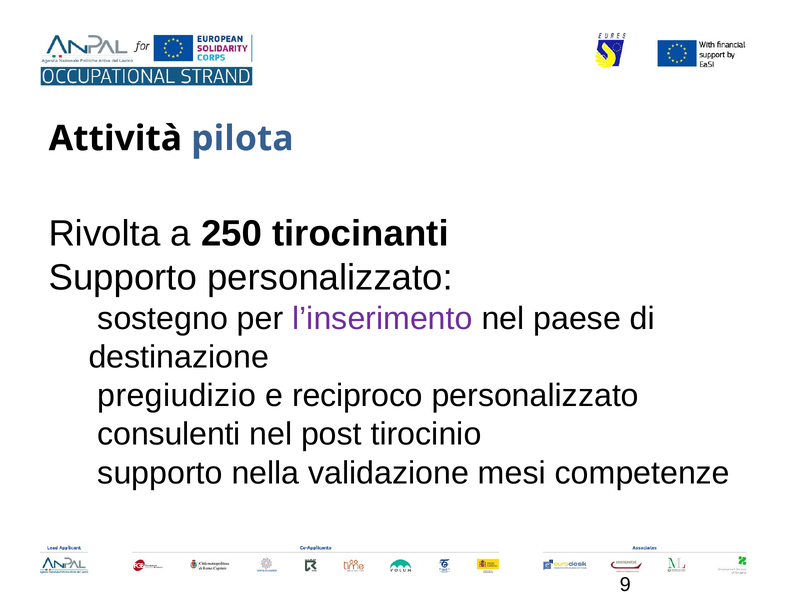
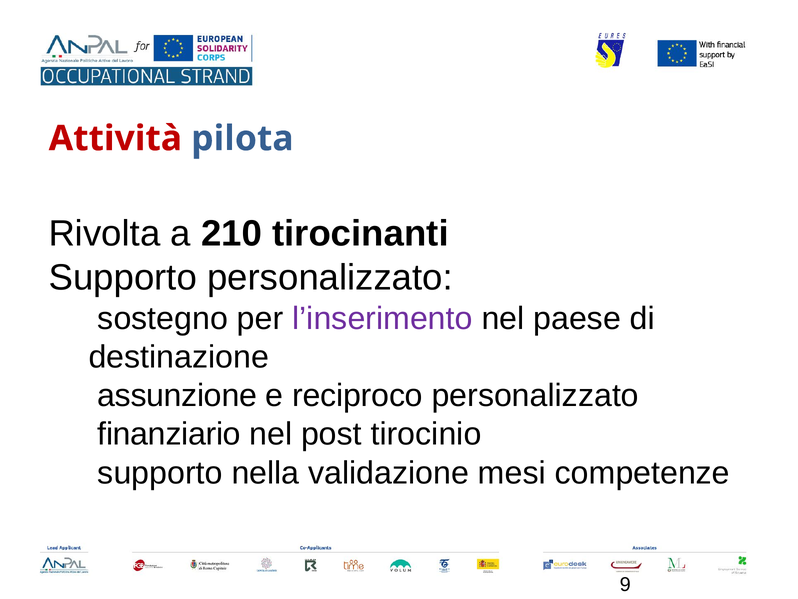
Attività colour: black -> red
250: 250 -> 210
pregiudizio: pregiudizio -> assunzione
consulenti: consulenti -> finanziario
